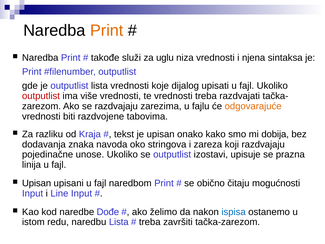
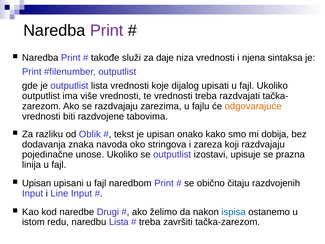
Print at (107, 31) colour: orange -> purple
uglu: uglu -> daje
outputlist at (41, 96) colour: red -> black
Kraja: Kraja -> Oblik
mogućnosti: mogućnosti -> razdvojenih
Dođe: Dođe -> Drugi
